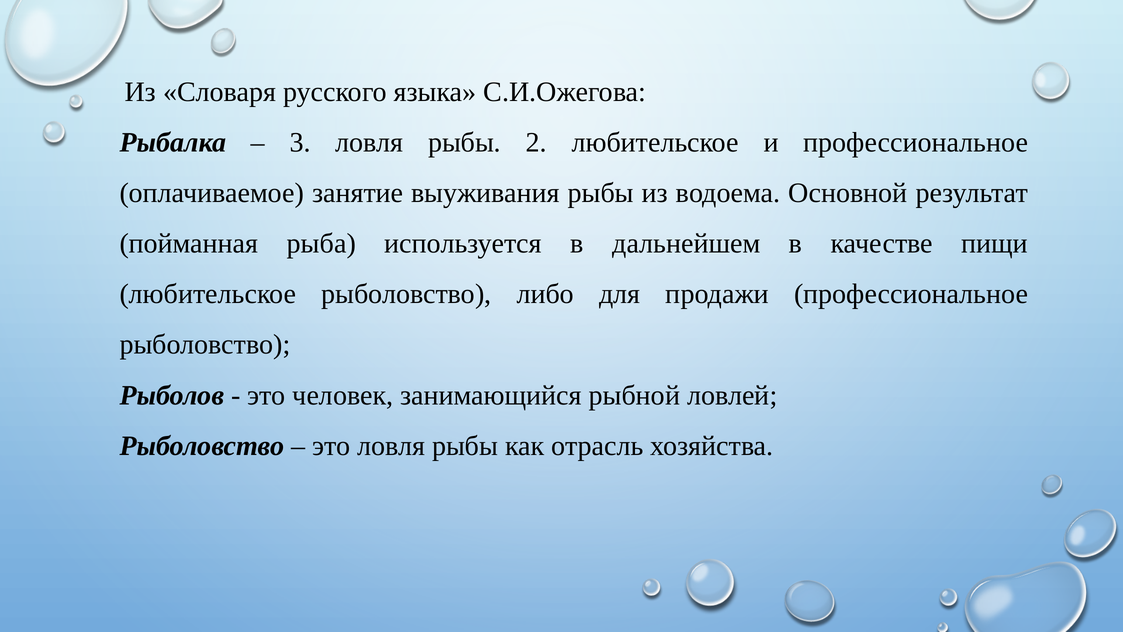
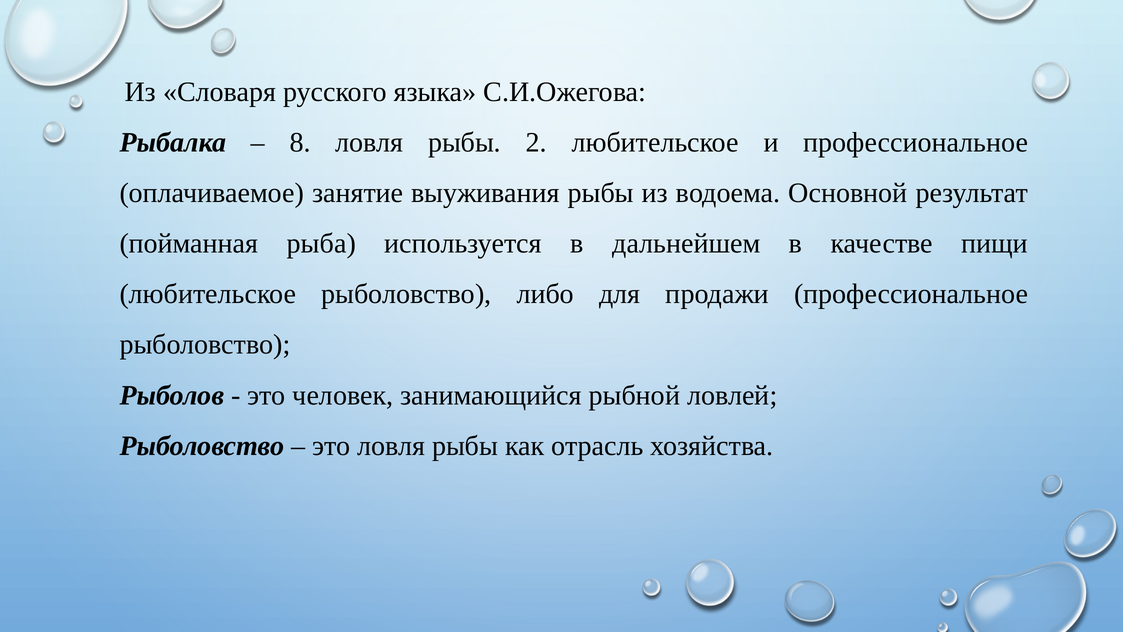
3: 3 -> 8
